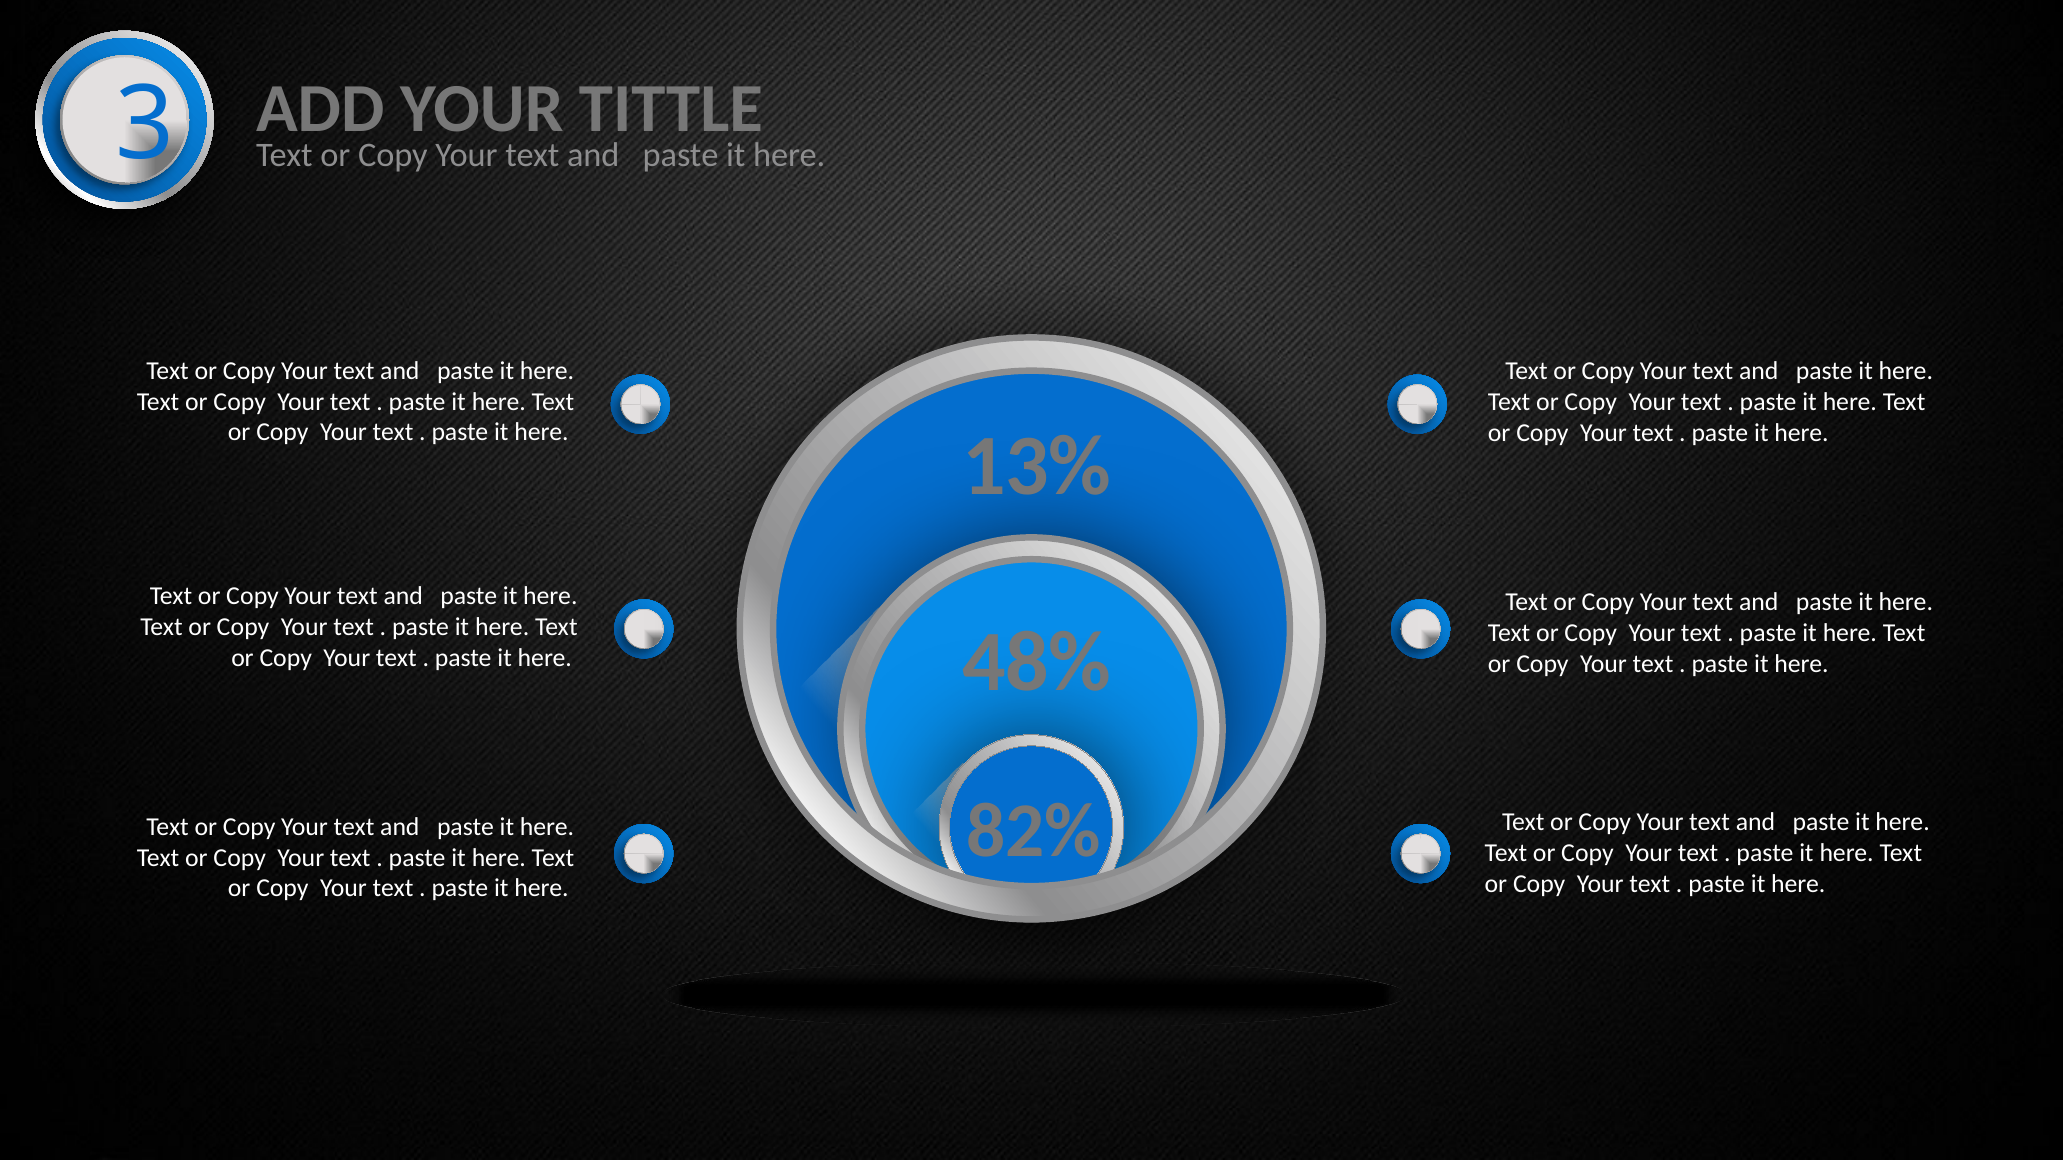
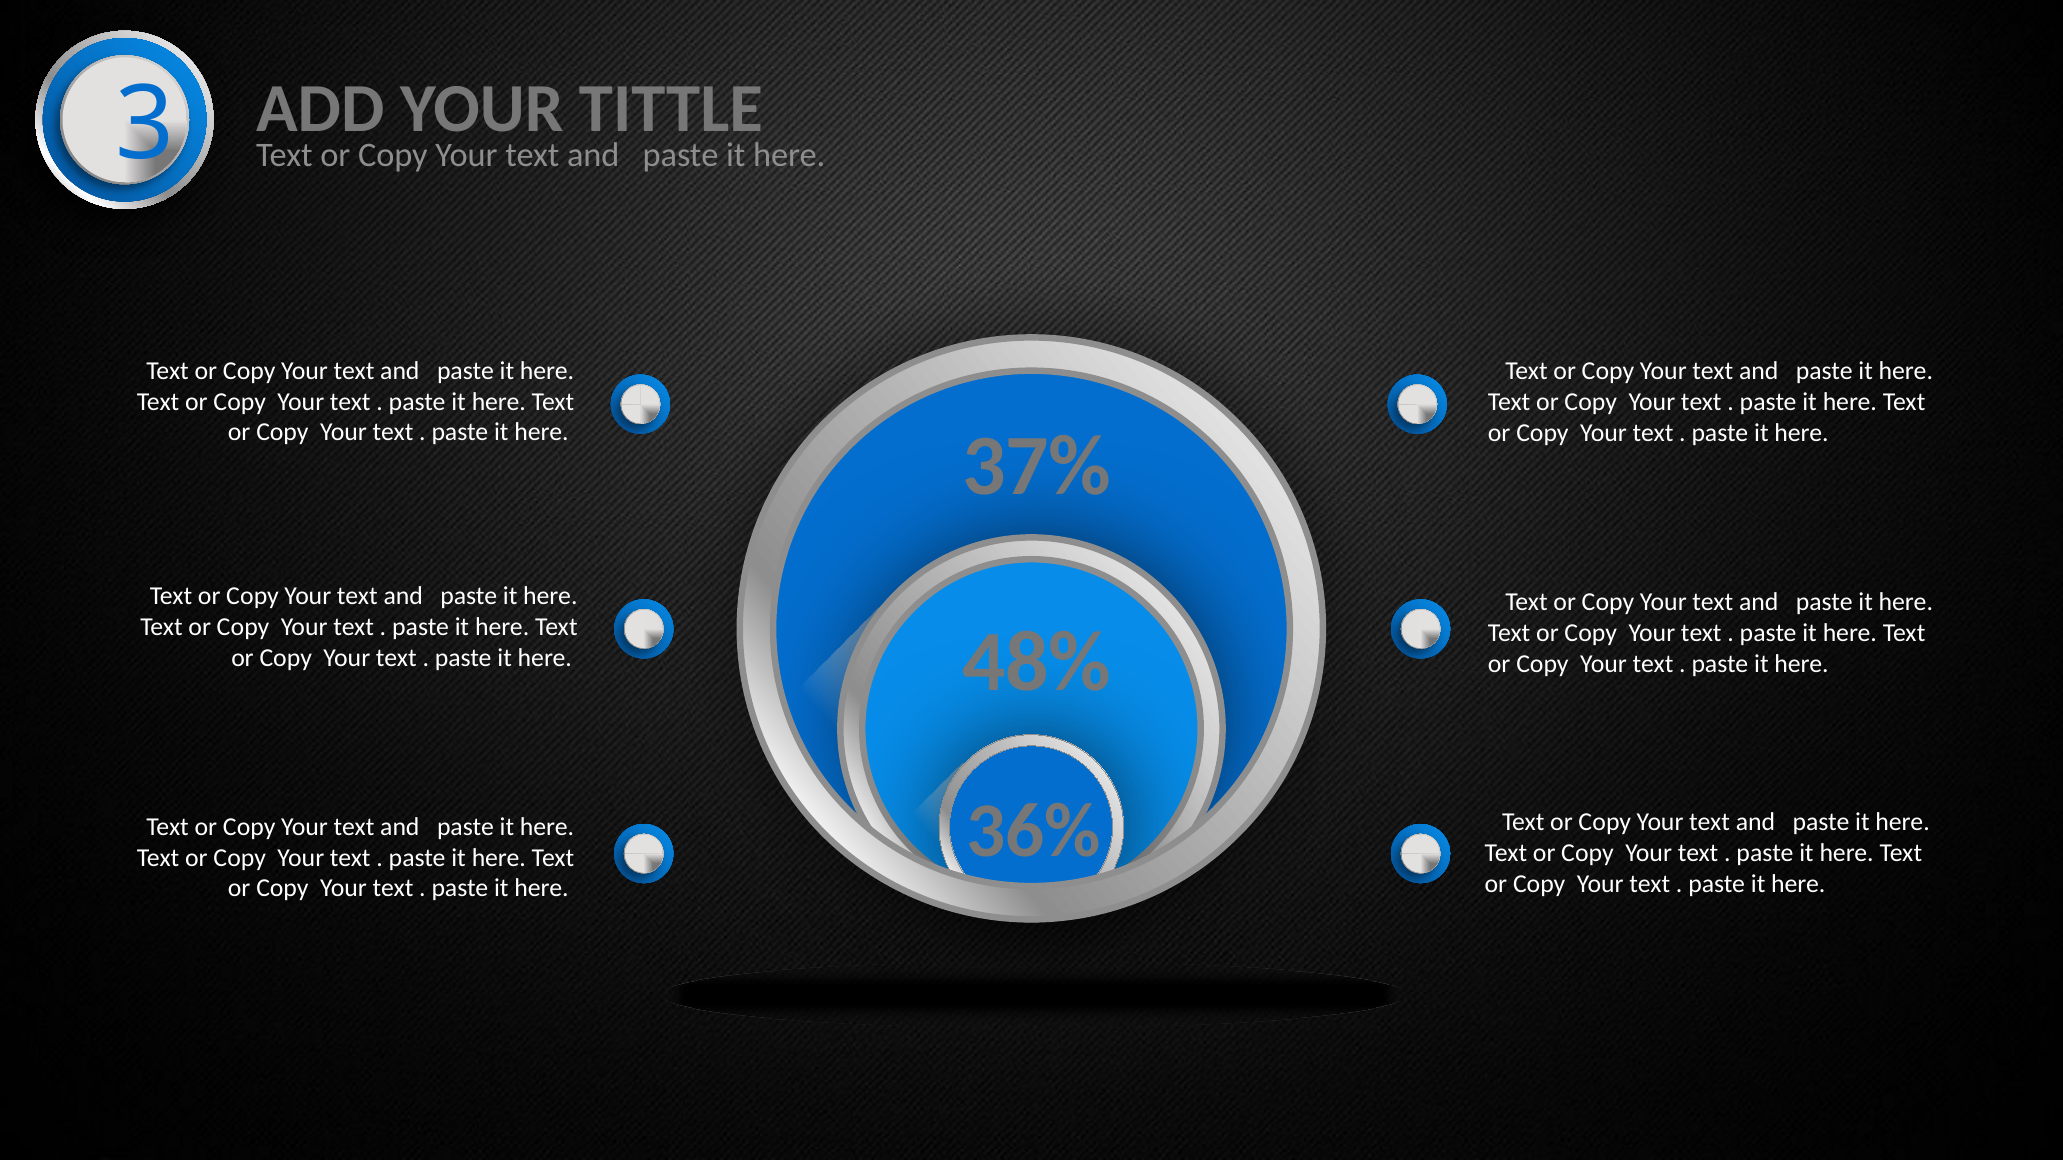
13%: 13% -> 37%
82%: 82% -> 36%
